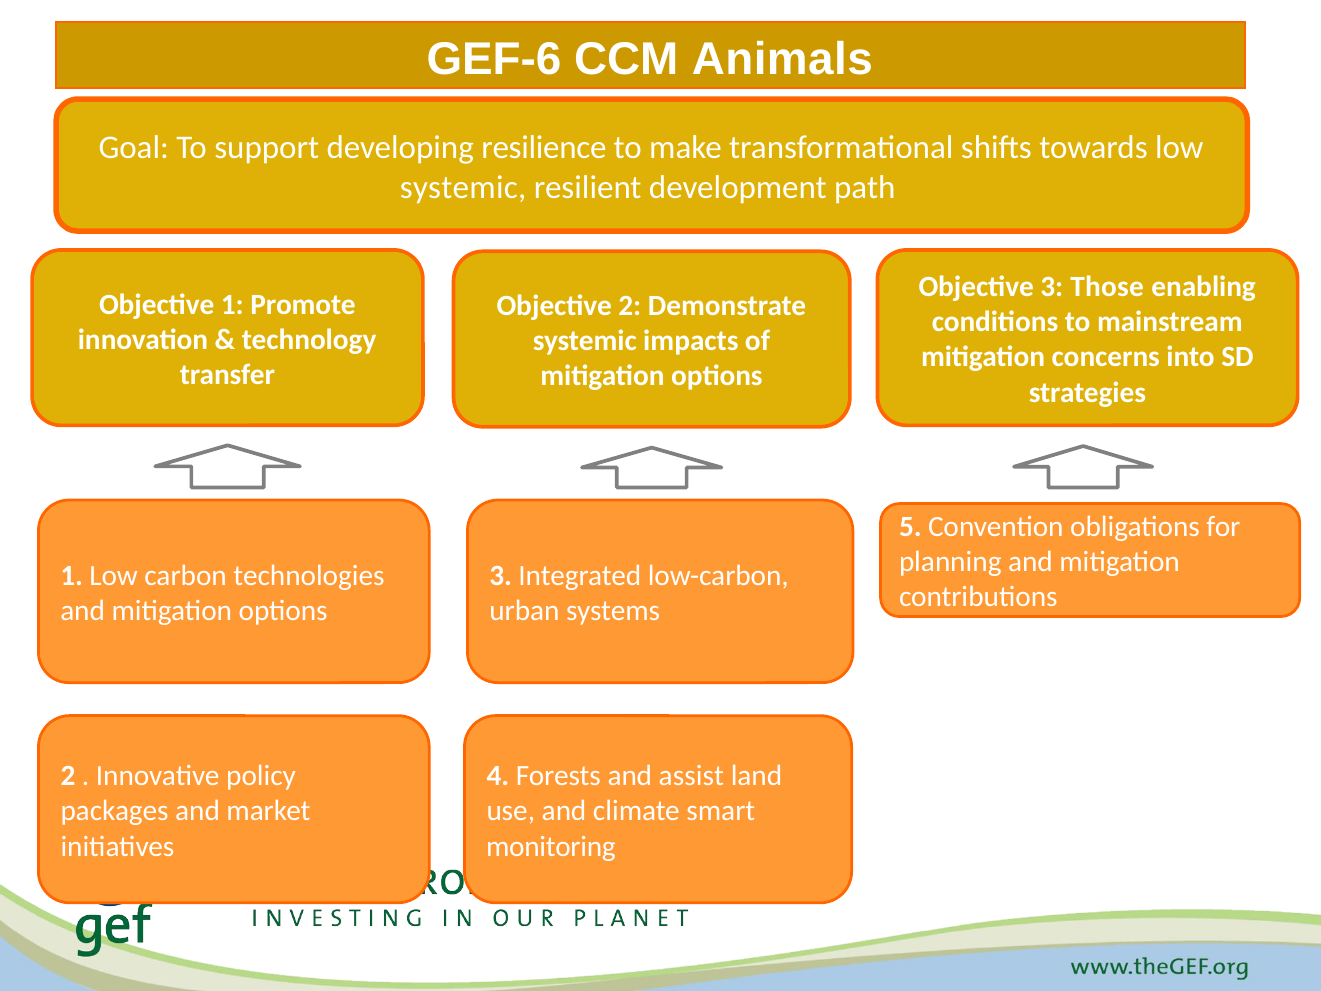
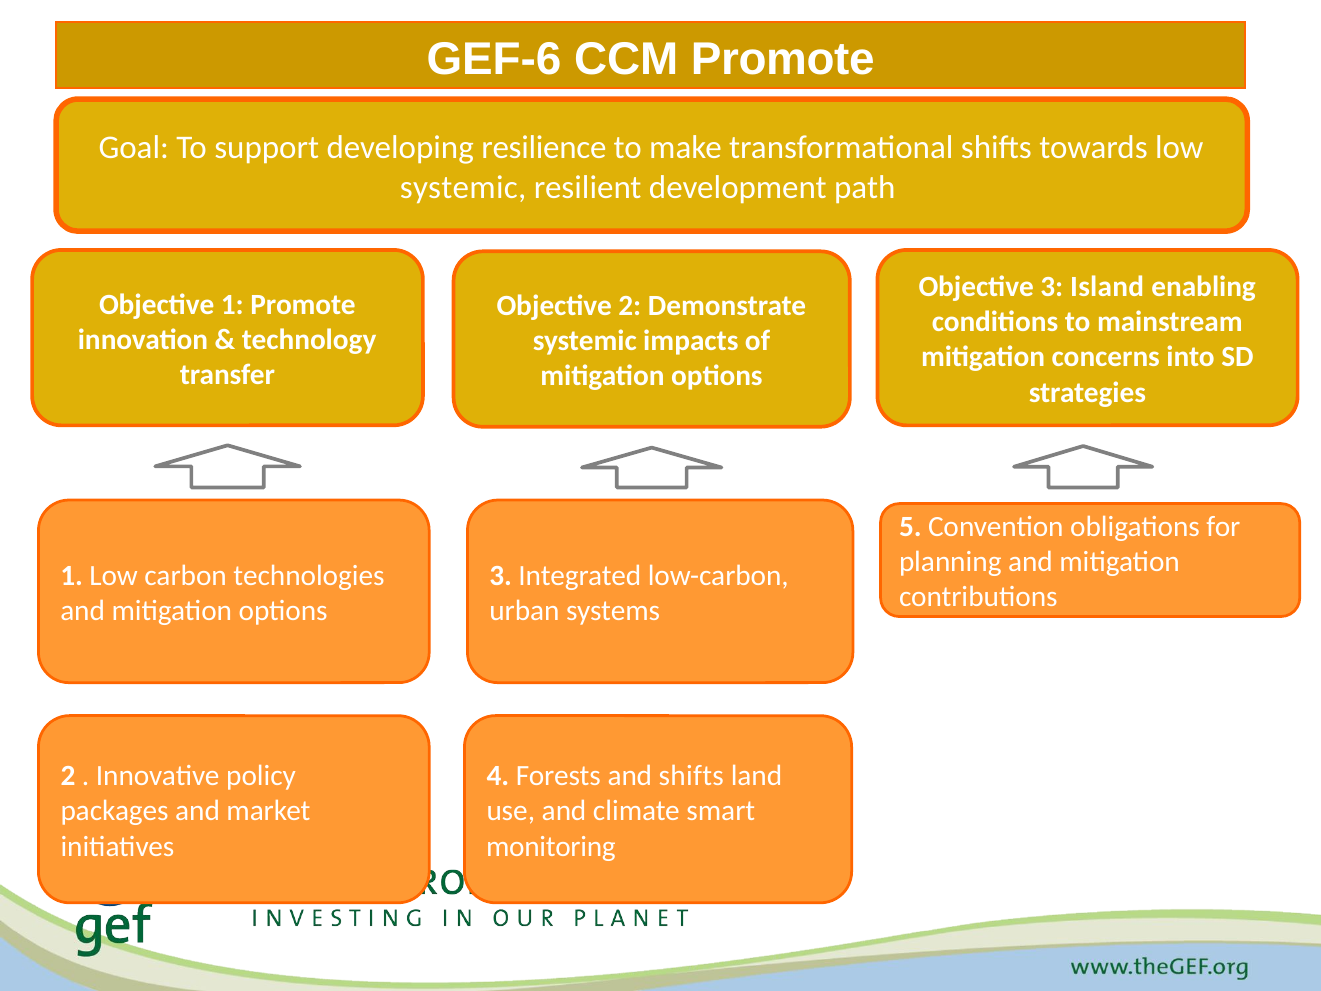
CCM Animals: Animals -> Promote
Those: Those -> Island
and assist: assist -> shifts
